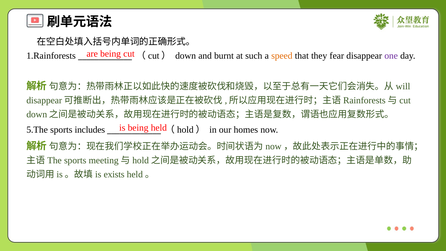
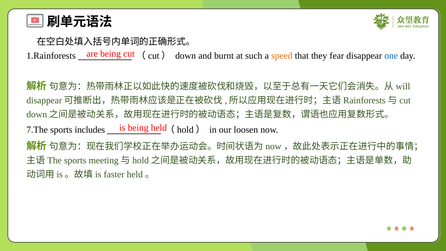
one colour: purple -> blue
5.The: 5.The -> 7.The
homes: homes -> loosen
exists: exists -> faster
